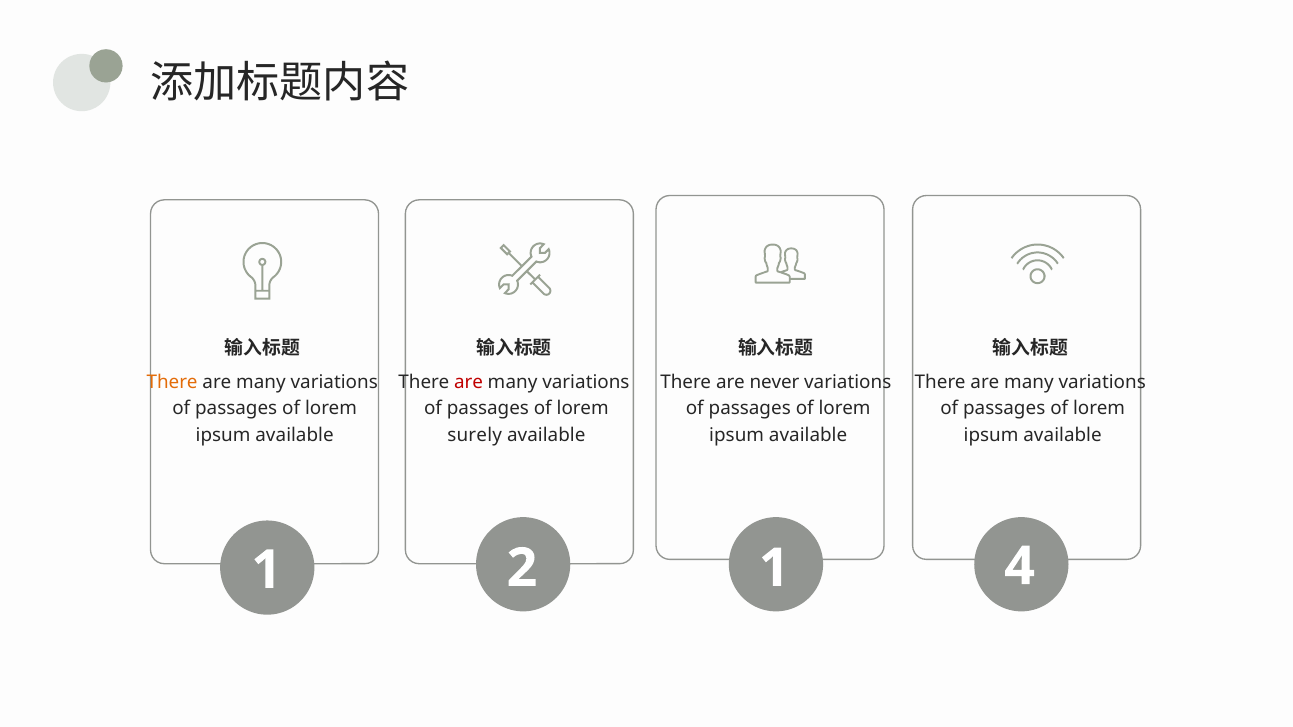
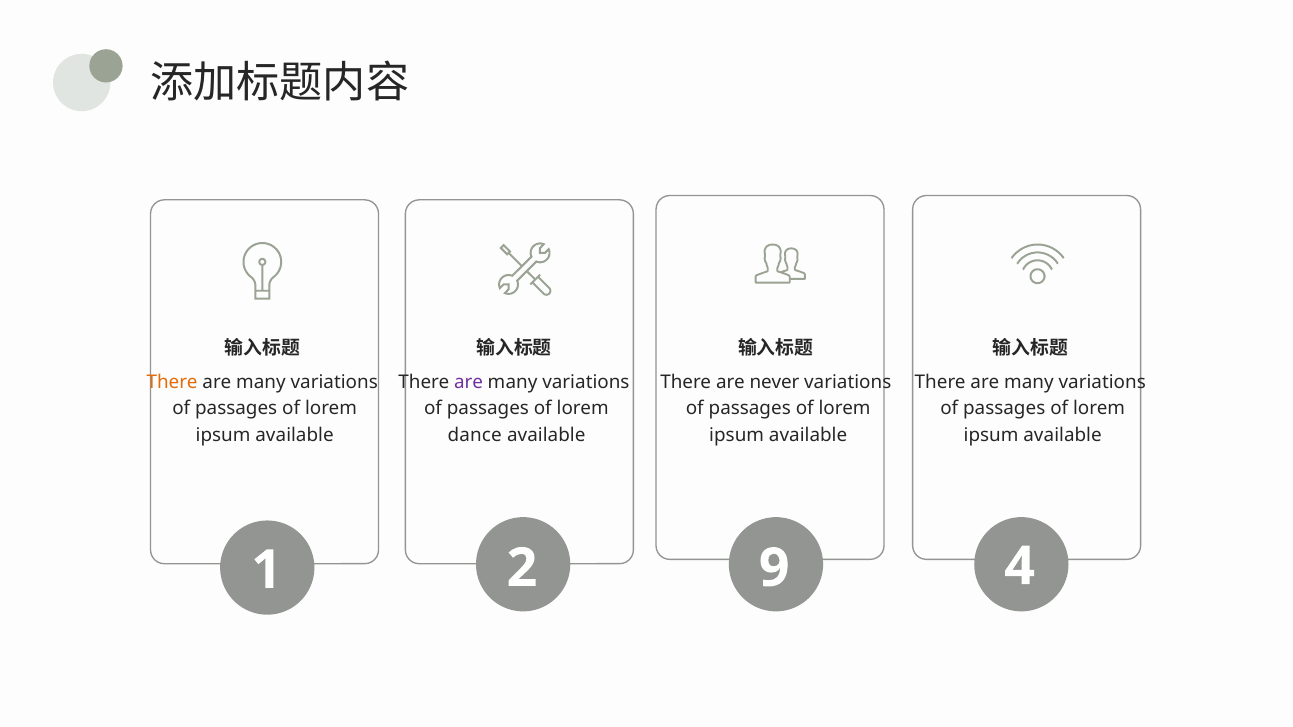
are at (469, 382) colour: red -> purple
surely: surely -> dance
2 1: 1 -> 9
